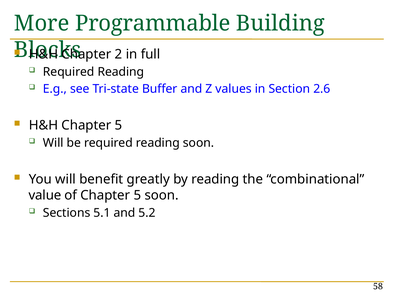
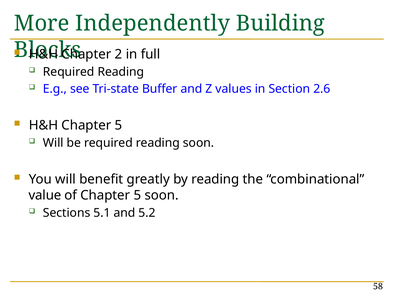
Programmable: Programmable -> Independently
